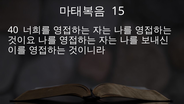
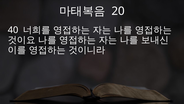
15: 15 -> 20
